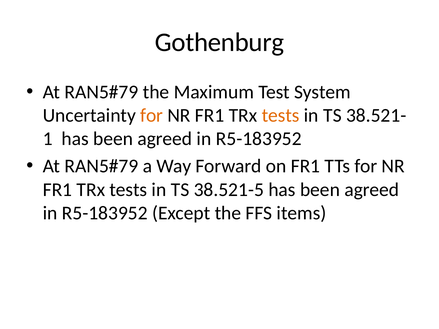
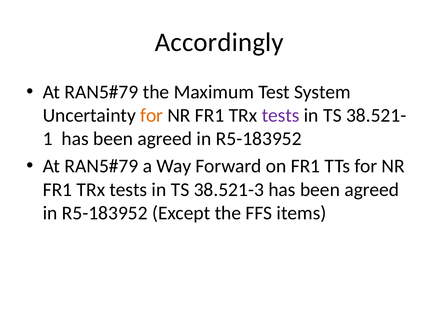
Gothenburg: Gothenburg -> Accordingly
tests at (281, 116) colour: orange -> purple
38.521-5: 38.521-5 -> 38.521-3
